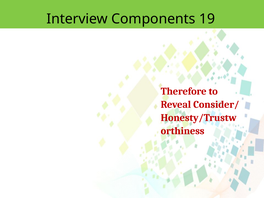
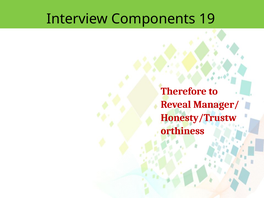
Consider/: Consider/ -> Manager/
